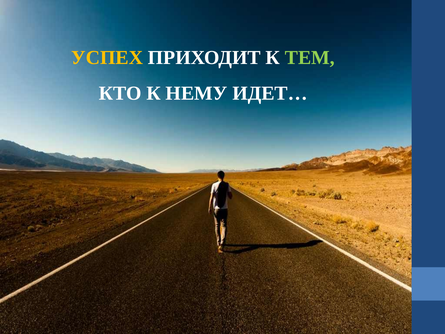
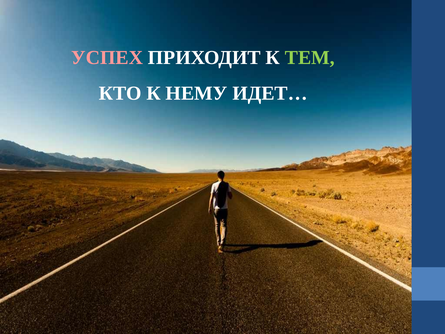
УСПЕХ colour: yellow -> pink
